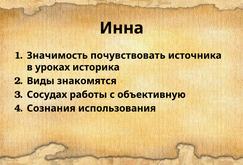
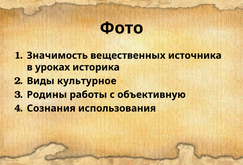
Инна: Инна -> Фото
почувствовать: почувствовать -> вещественных
знакомятся: знакомятся -> культурное
Сосудах: Сосудах -> Родины
